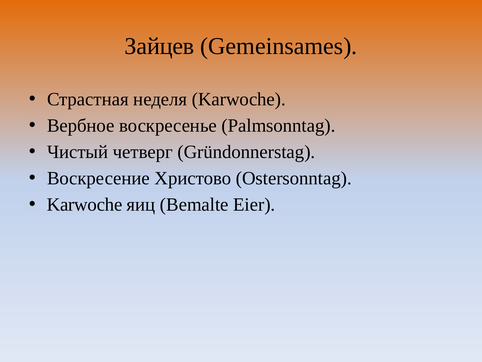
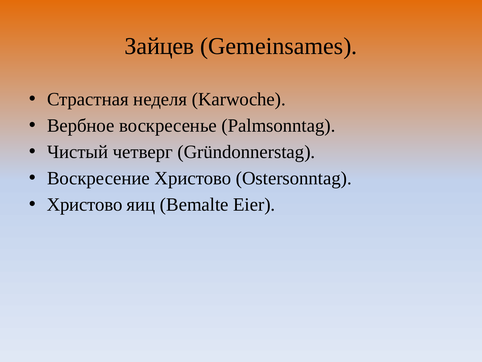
Karwoche at (85, 204): Karwoche -> Христово
